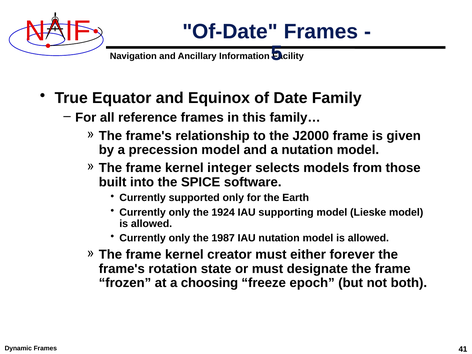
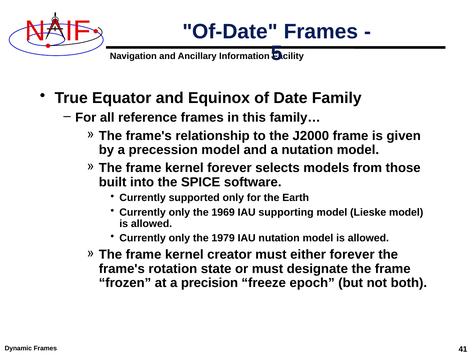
kernel integer: integer -> forever
1924: 1924 -> 1969
1987: 1987 -> 1979
choosing: choosing -> precision
